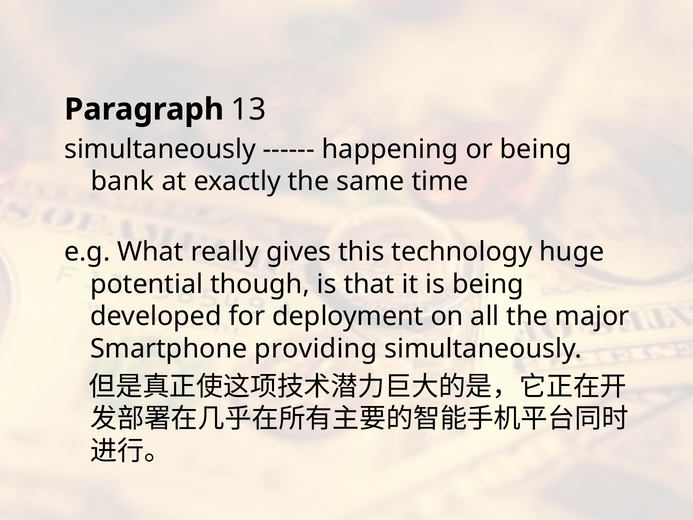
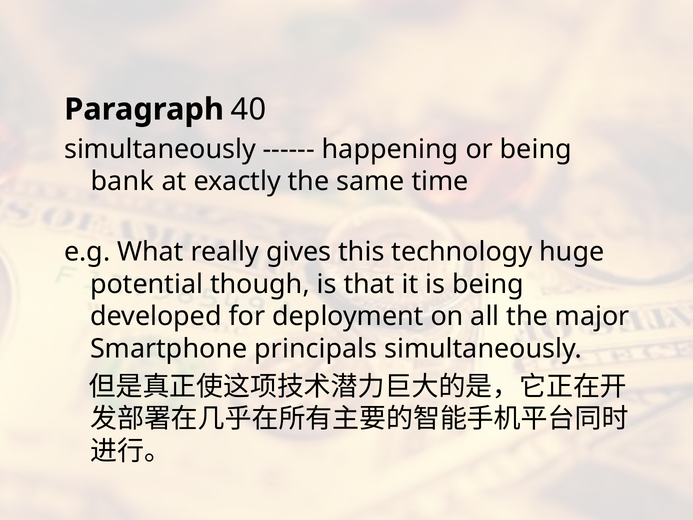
13: 13 -> 40
providing: providing -> principals
